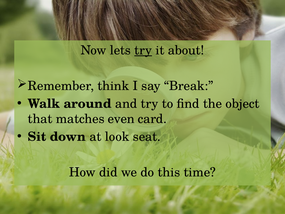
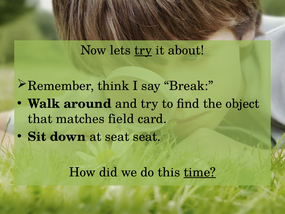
even: even -> field
at look: look -> seat
time underline: none -> present
